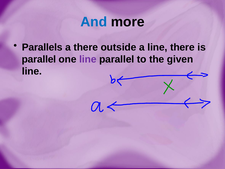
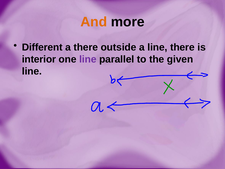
And colour: blue -> orange
Parallels: Parallels -> Different
parallel at (39, 59): parallel -> interior
